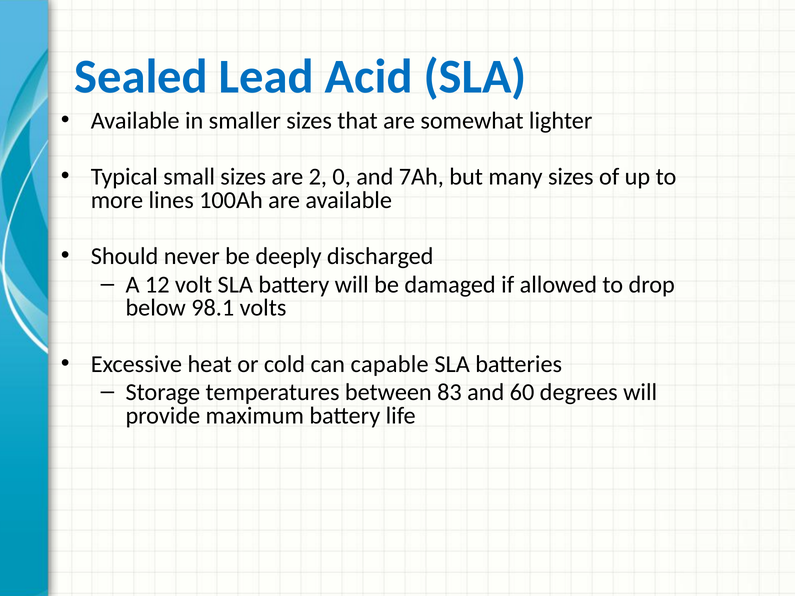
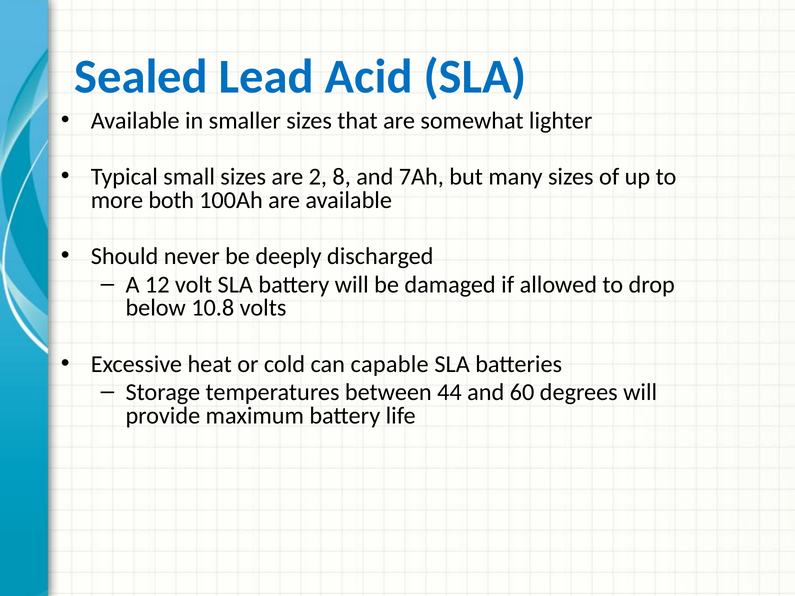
0: 0 -> 8
lines: lines -> both
98.1: 98.1 -> 10.8
83: 83 -> 44
